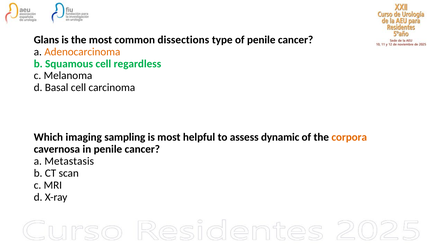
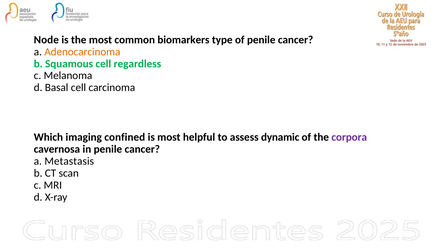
Glans: Glans -> Node
dissections: dissections -> biomarkers
sampling: sampling -> confined
corpora colour: orange -> purple
